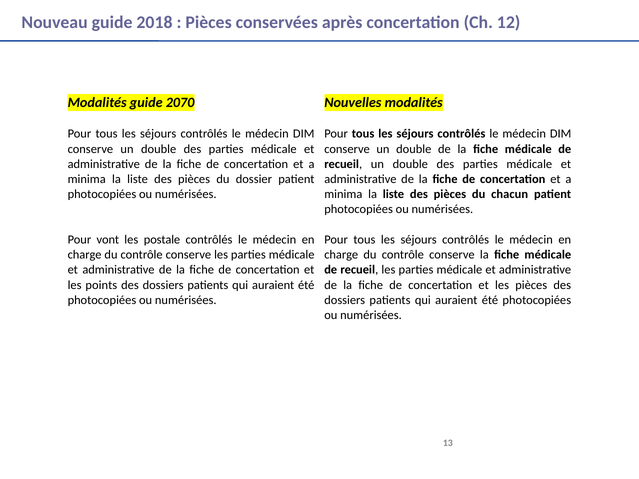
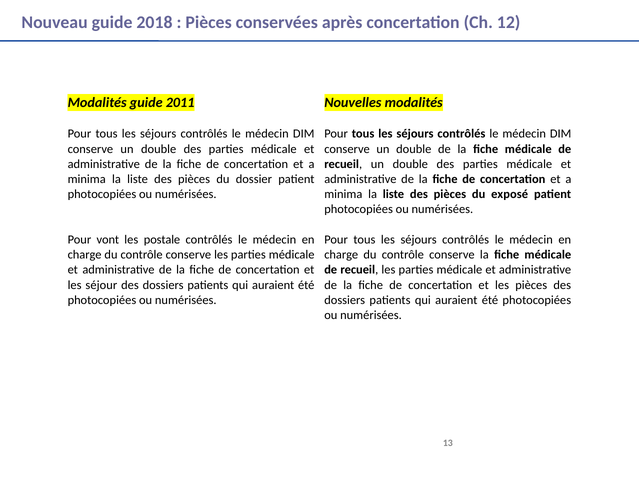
2070: 2070 -> 2011
chacun: chacun -> exposé
points: points -> séjour
